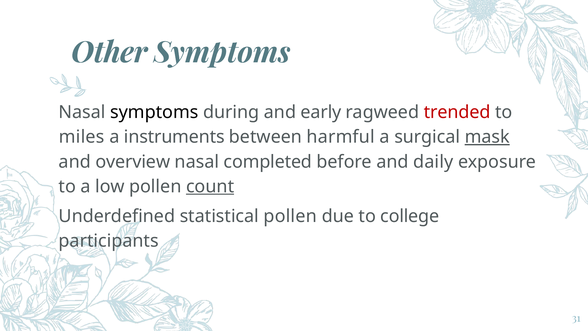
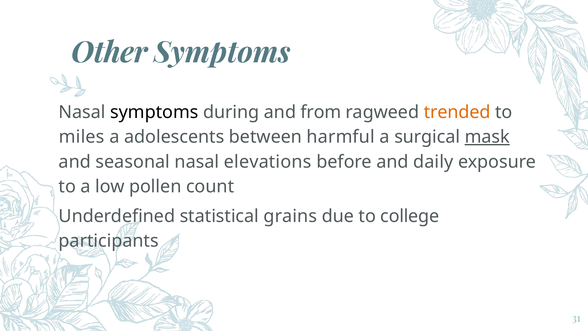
early: early -> from
trended colour: red -> orange
instruments: instruments -> adolescents
overview: overview -> seasonal
completed: completed -> elevations
count underline: present -> none
statistical pollen: pollen -> grains
